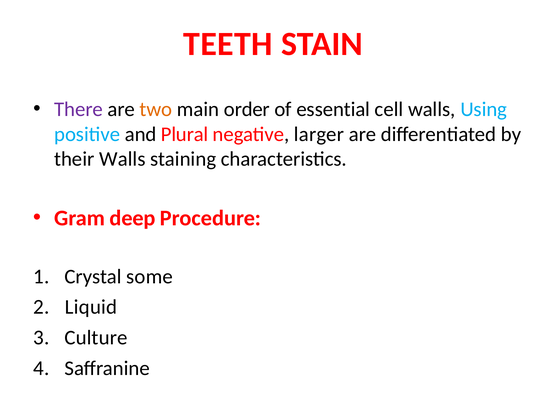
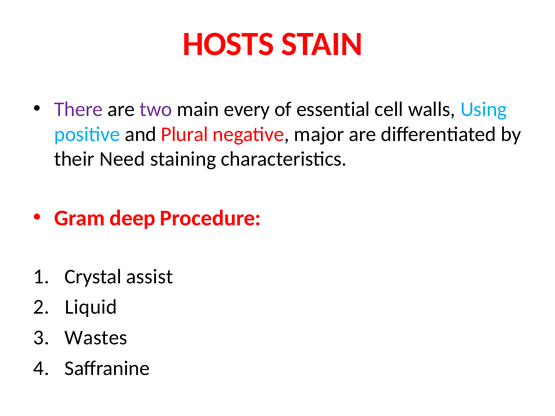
TEETH: TEETH -> HOSTS
two colour: orange -> purple
order: order -> every
larger: larger -> major
their Walls: Walls -> Need
some: some -> assist
Culture: Culture -> Wastes
